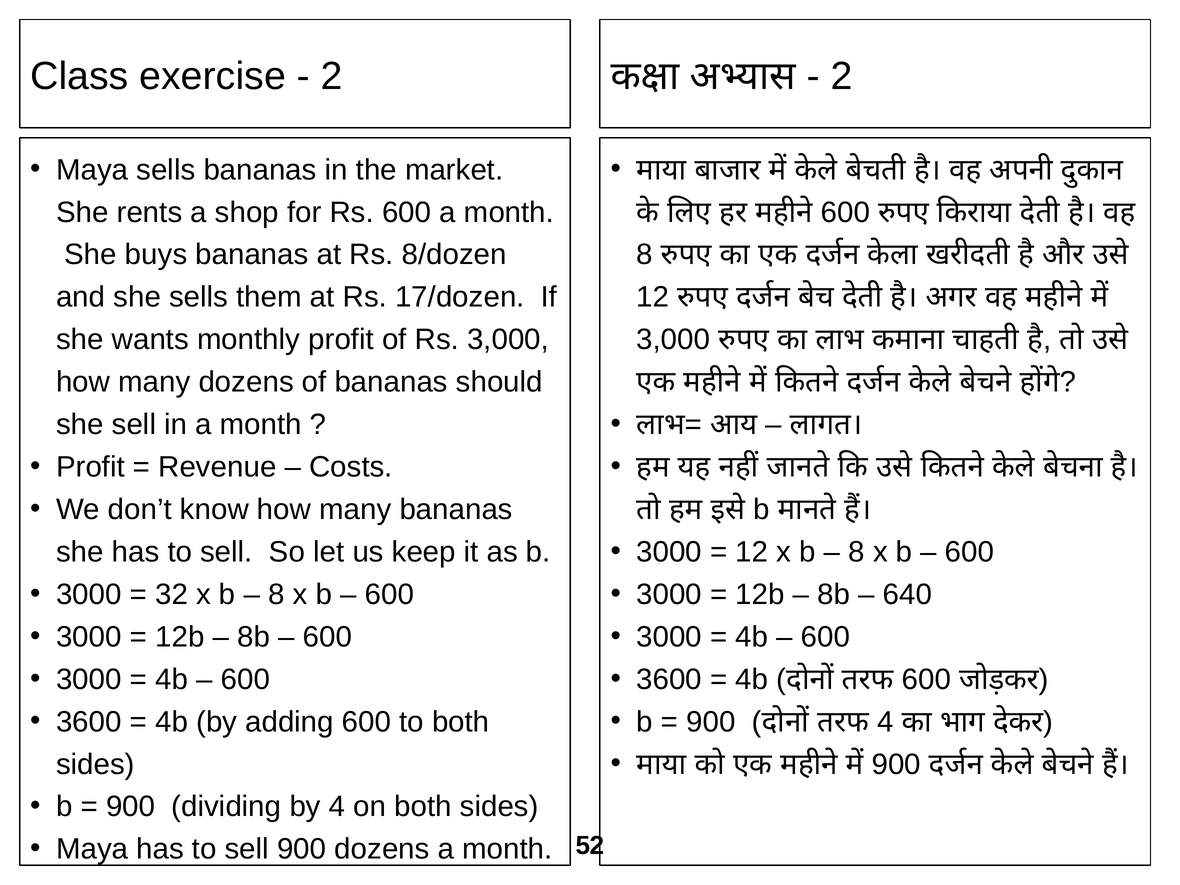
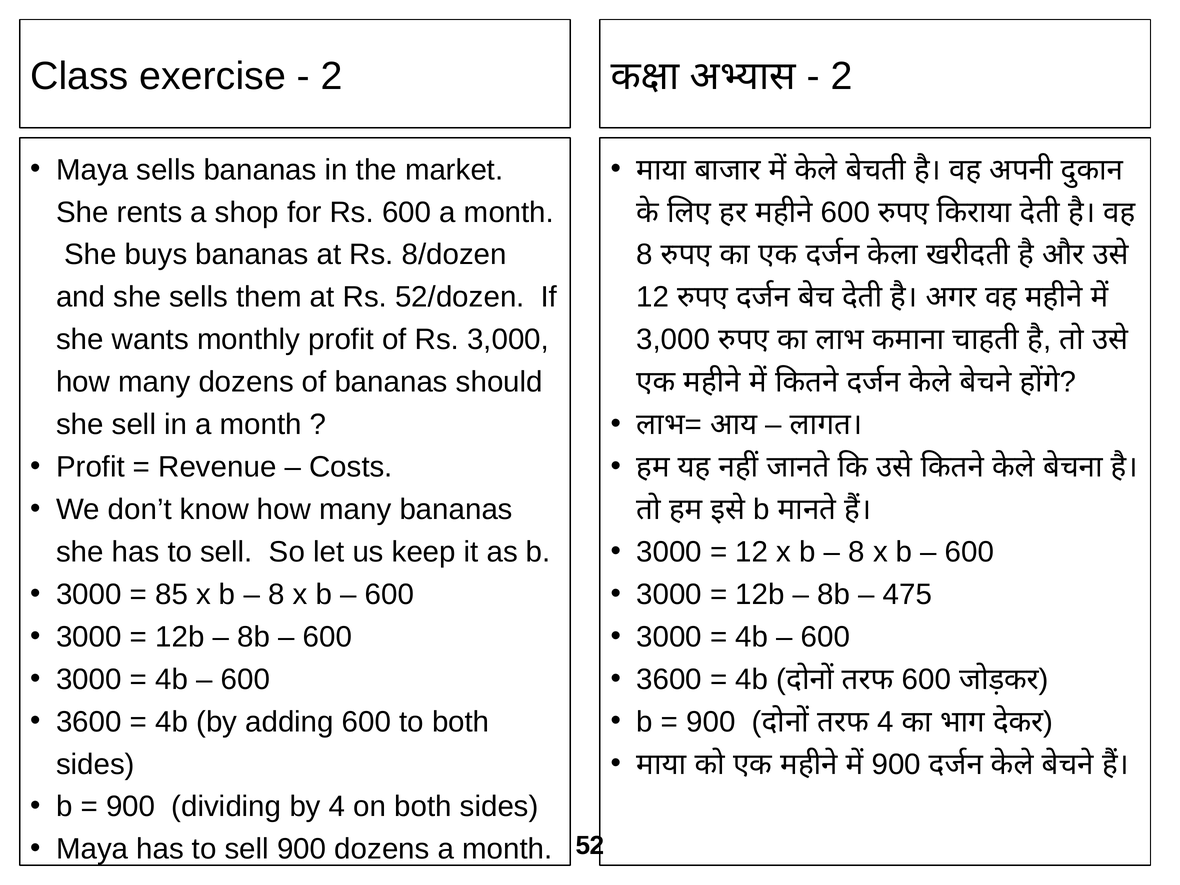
17/dozen: 17/dozen -> 52/dozen
32: 32 -> 85
640: 640 -> 475
